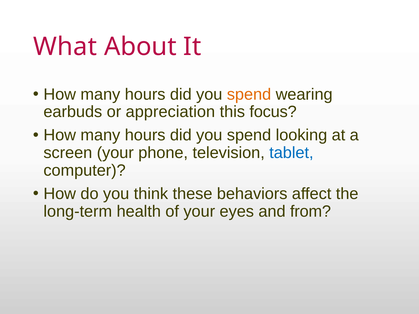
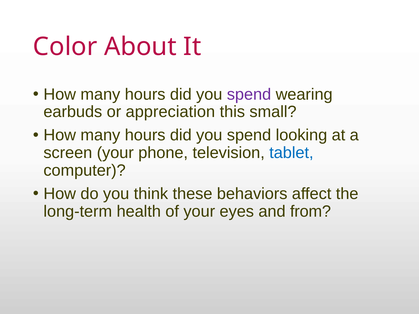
What: What -> Color
spend at (249, 94) colour: orange -> purple
focus: focus -> small
